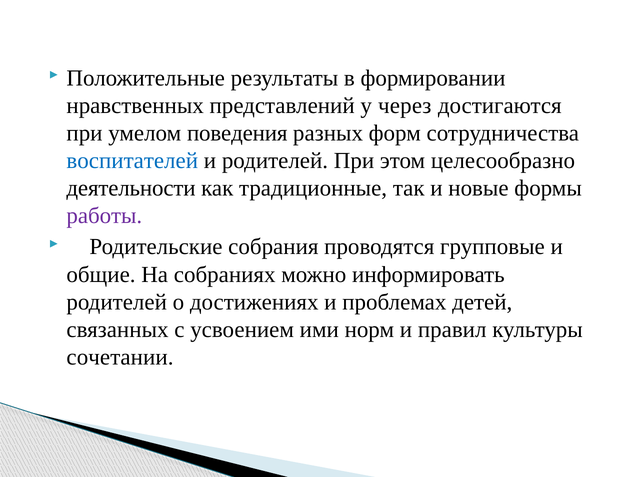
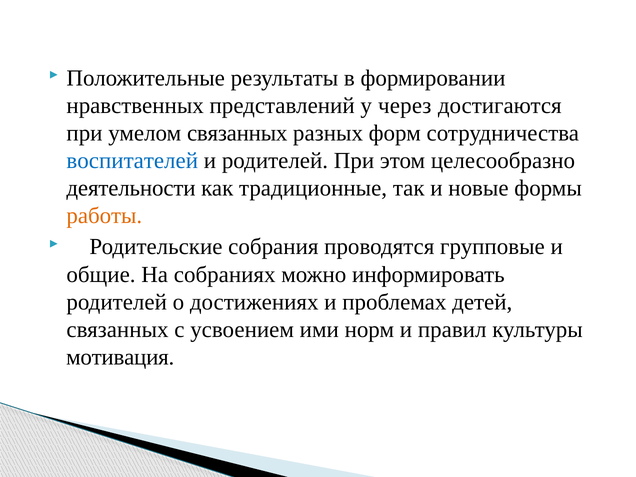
умелом поведения: поведения -> связанных
работы colour: purple -> orange
сочетании: сочетании -> мотивация
